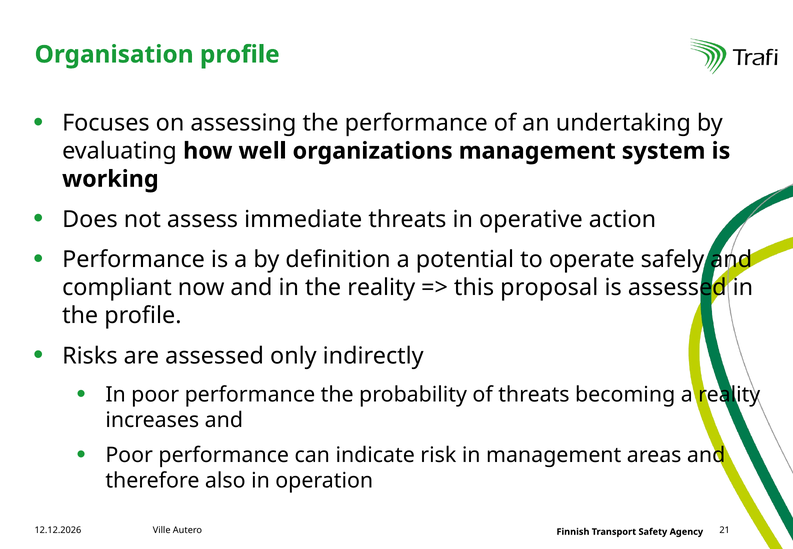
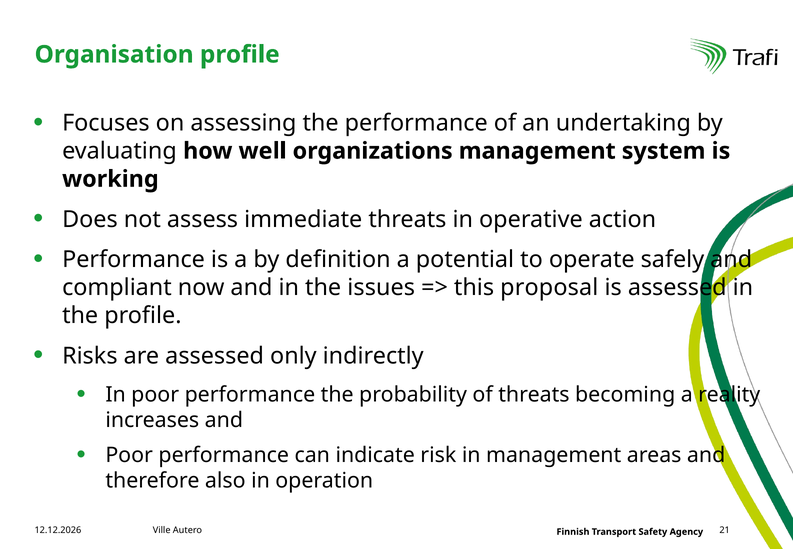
the reality: reality -> issues
